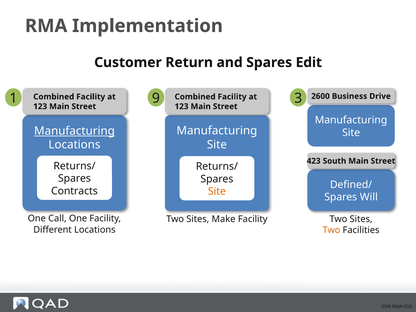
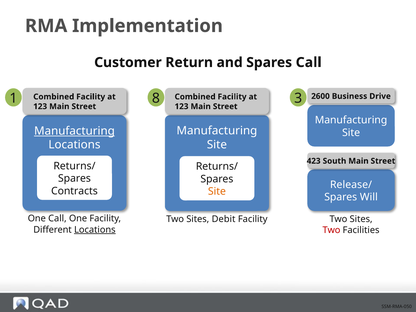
Spares Edit: Edit -> Call
9: 9 -> 8
Defined/: Defined/ -> Release/
Make: Make -> Debit
Locations at (95, 230) underline: none -> present
Two at (331, 230) colour: orange -> red
